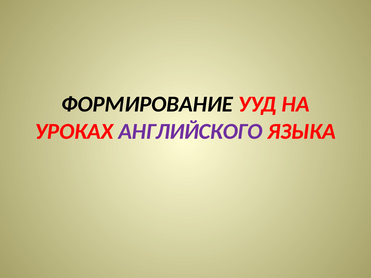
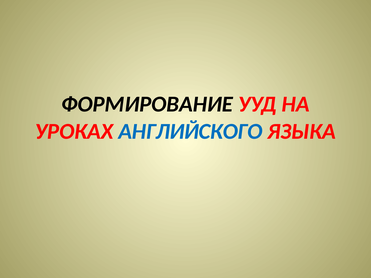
АНГЛИЙСКОГО colour: purple -> blue
